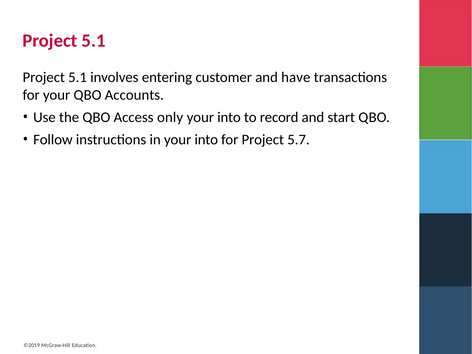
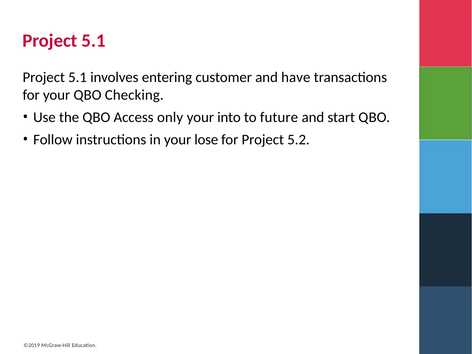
Accounts: Accounts -> Checking
record: record -> future
in your into: into -> lose
5.7: 5.7 -> 5.2
